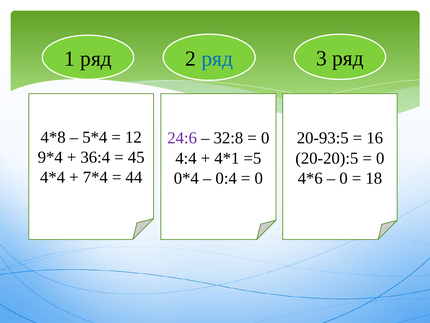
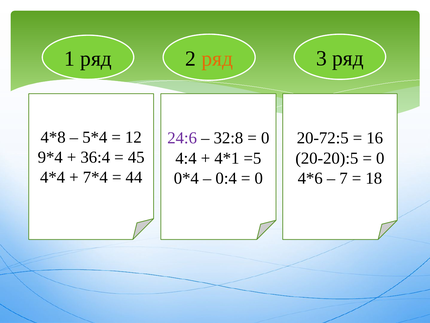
ряд at (217, 59) colour: blue -> orange
20-93:5: 20-93:5 -> 20-72:5
0 at (344, 178): 0 -> 7
